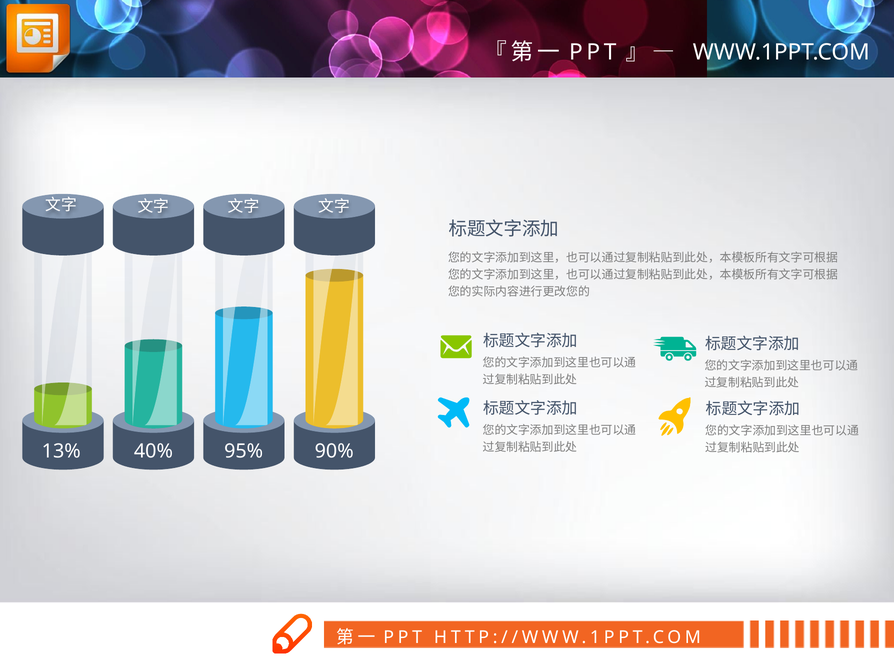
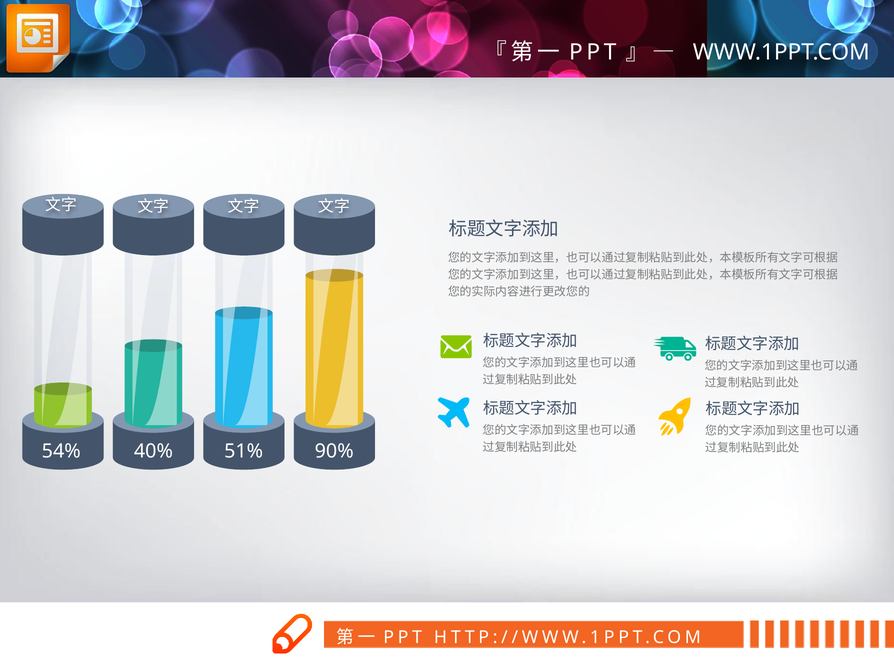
13%: 13% -> 54%
95%: 95% -> 51%
